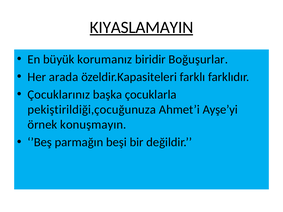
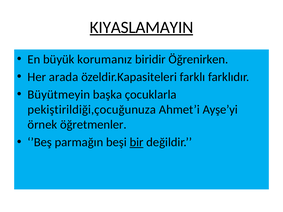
Boğuşurlar: Boğuşurlar -> Öğrenirken
Çocuklarınız: Çocuklarınız -> Büyütmeyin
konuşmayın: konuşmayın -> öğretmenler
bir underline: none -> present
